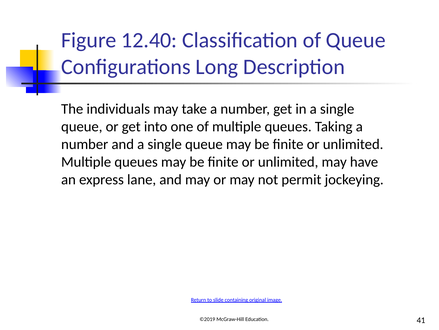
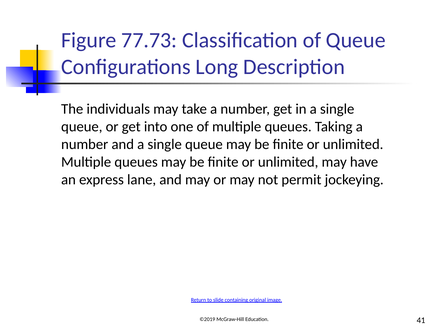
12.40: 12.40 -> 77.73
